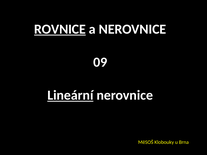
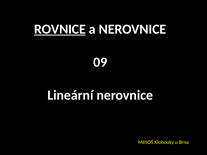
Lineární underline: present -> none
